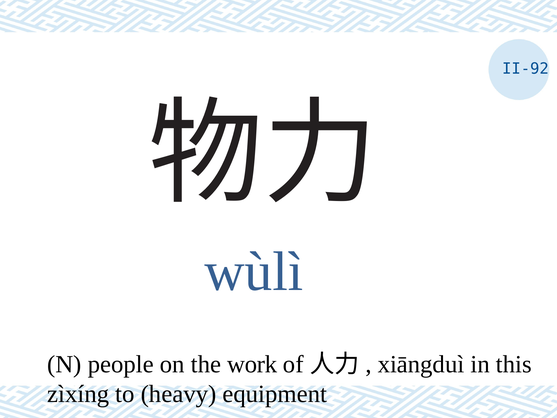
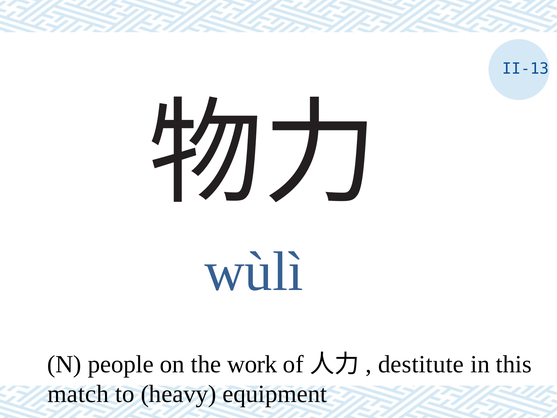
II-92: II-92 -> II-13
xiāngduì: xiāngduì -> destitute
zìxíng: zìxíng -> match
